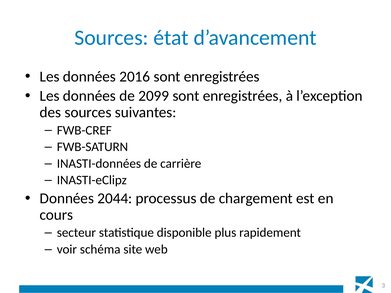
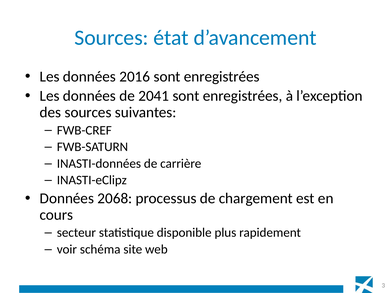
2099: 2099 -> 2041
2044: 2044 -> 2068
